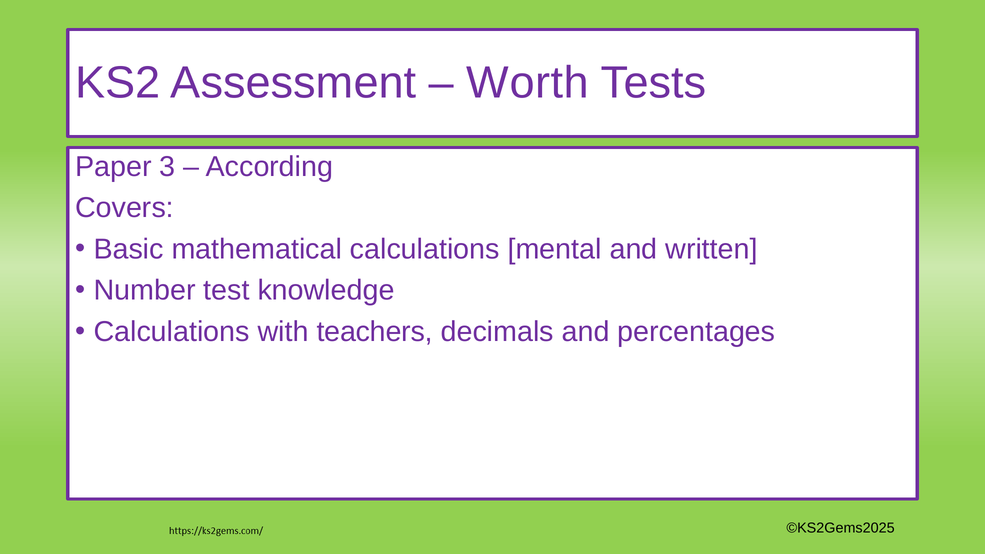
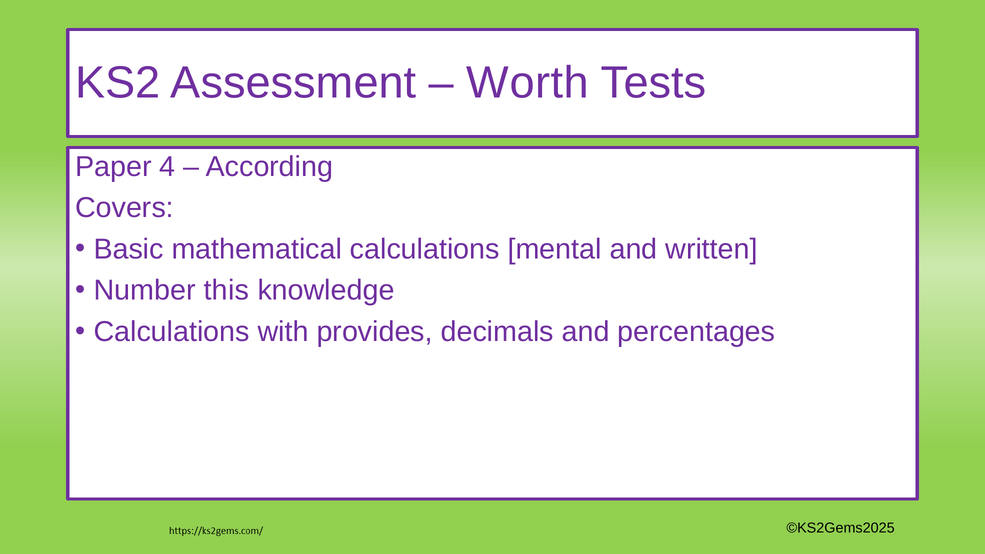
3: 3 -> 4
test: test -> this
teachers: teachers -> provides
